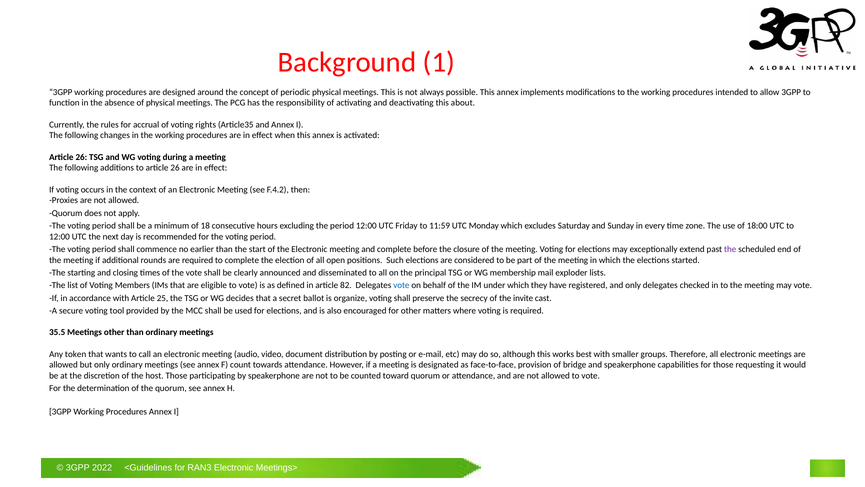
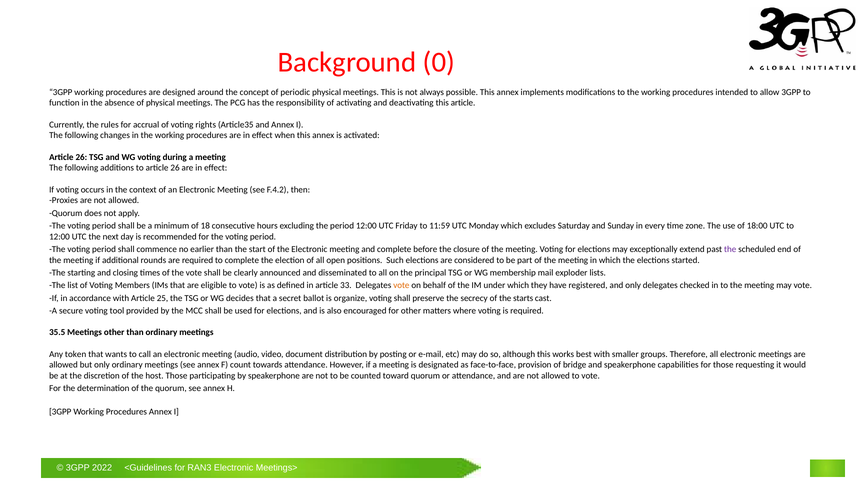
1: 1 -> 0
this about: about -> article
82: 82 -> 33
vote at (401, 285) colour: blue -> orange
invite: invite -> starts
